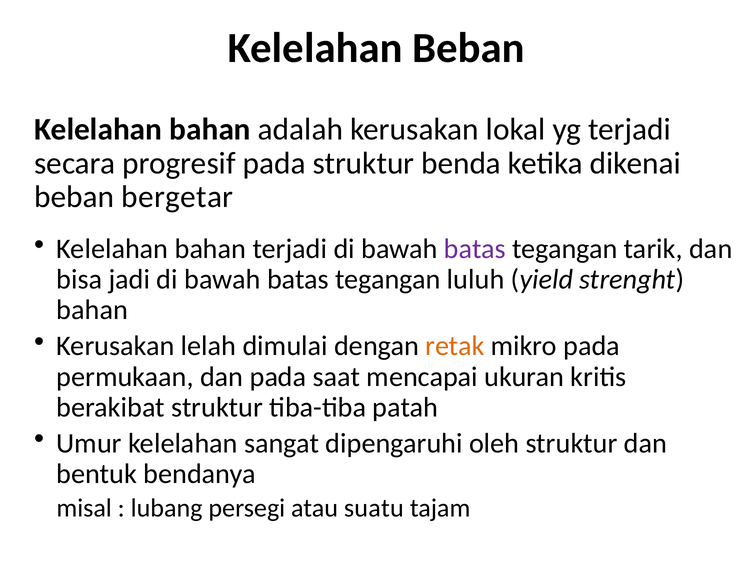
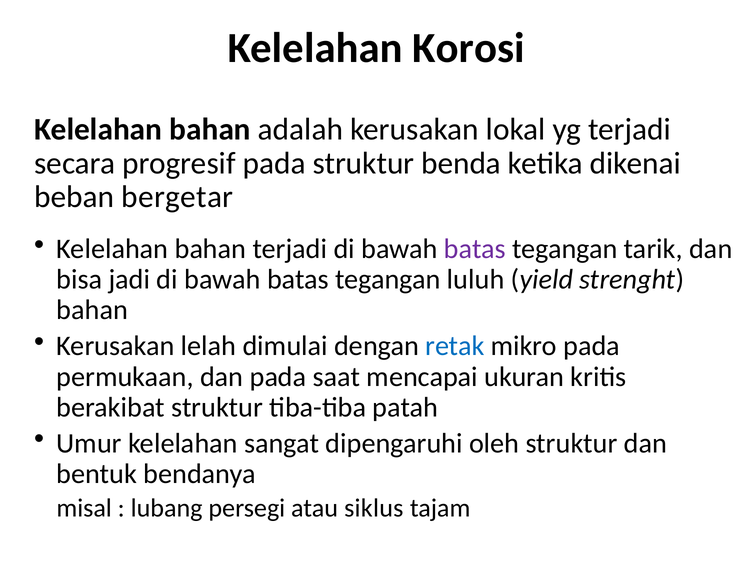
Kelelahan Beban: Beban -> Korosi
retak colour: orange -> blue
suatu: suatu -> siklus
